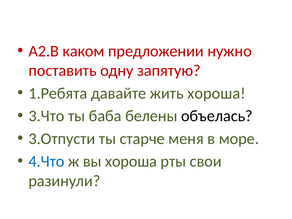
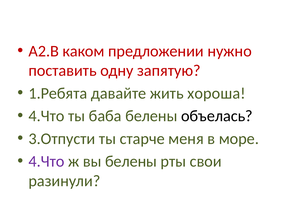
3.Что at (46, 116): 3.Что -> 4.Что
4.Что at (46, 161) colour: blue -> purple
вы хороша: хороша -> белены
